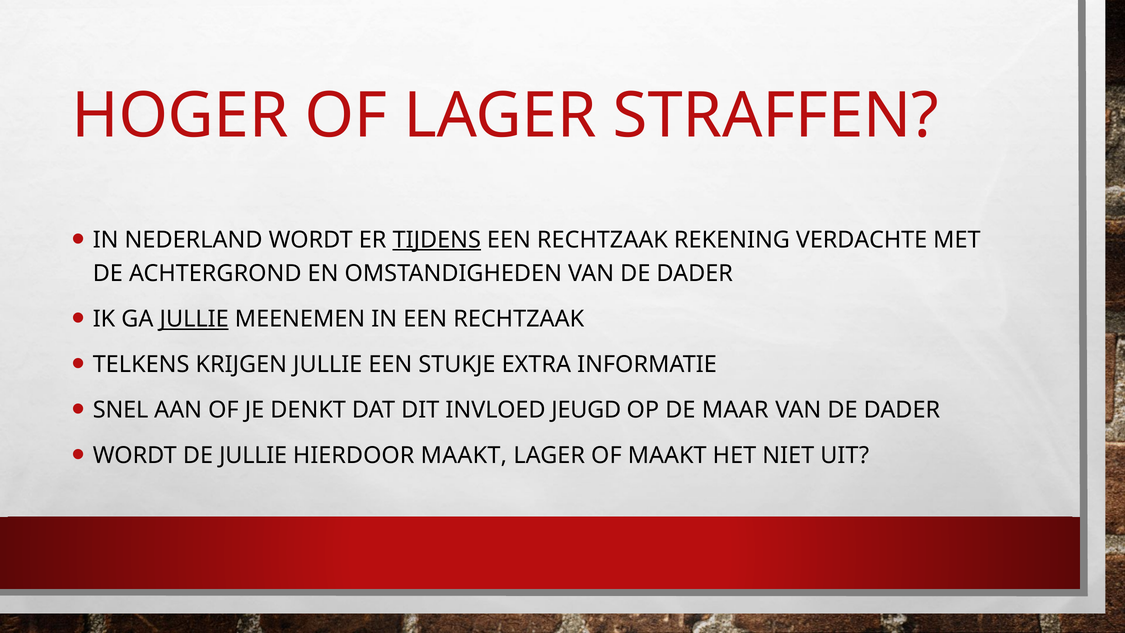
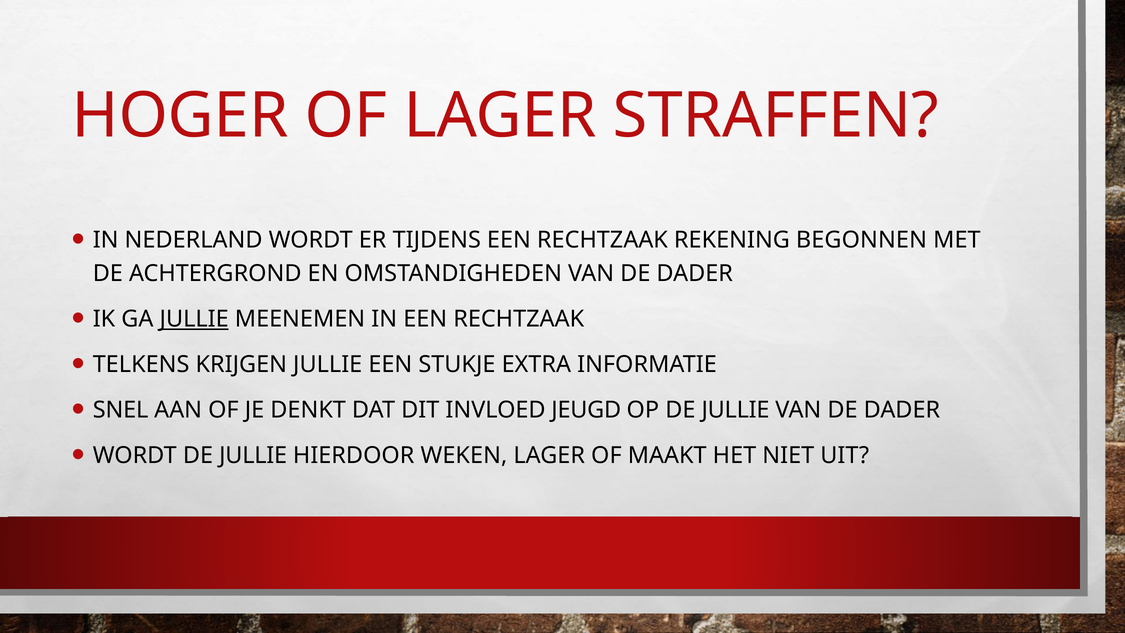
TIJDENS underline: present -> none
VERDACHTE: VERDACHTE -> BEGONNEN
OP DE MAAR: MAAR -> JULLIE
HIERDOOR MAAKT: MAAKT -> WEKEN
